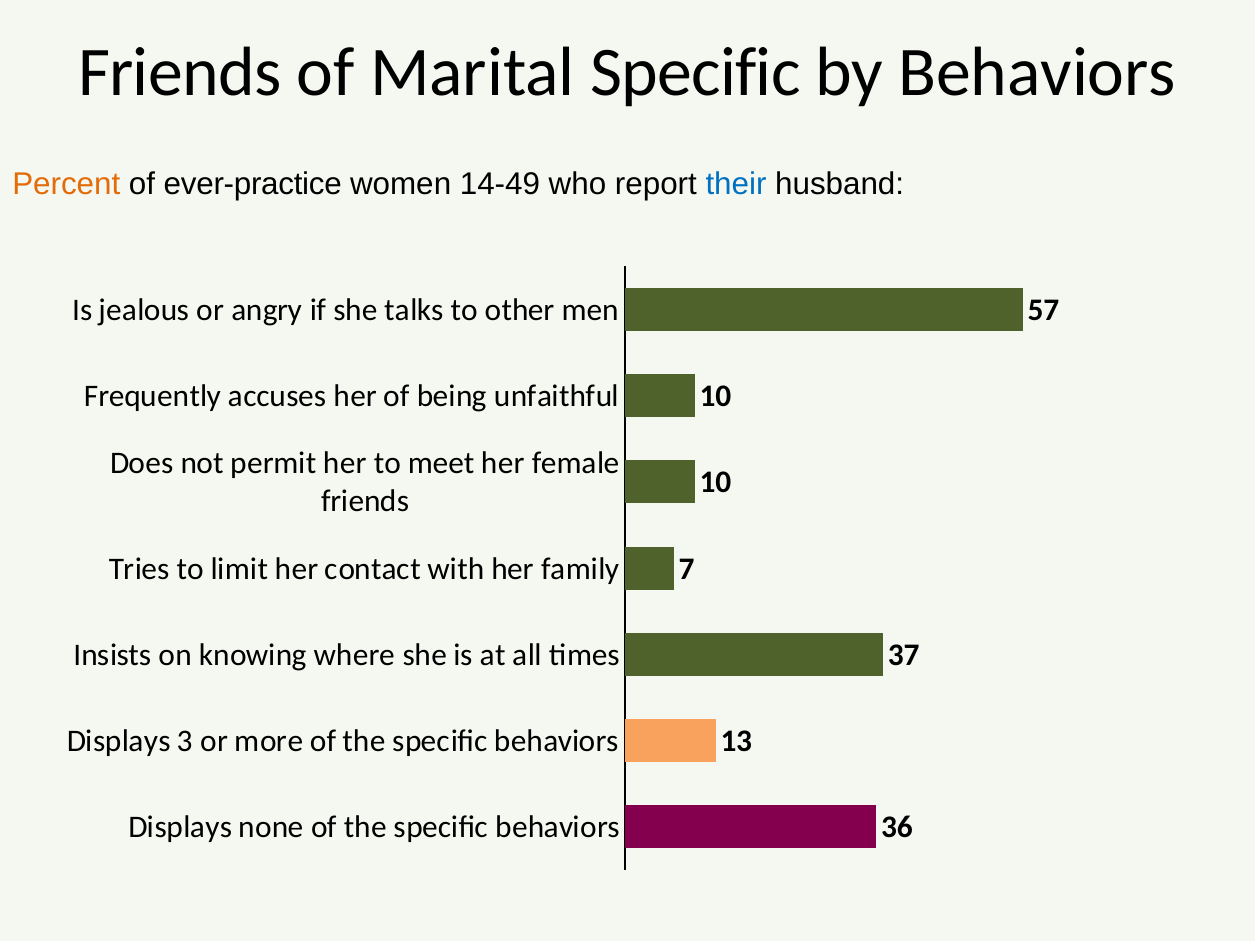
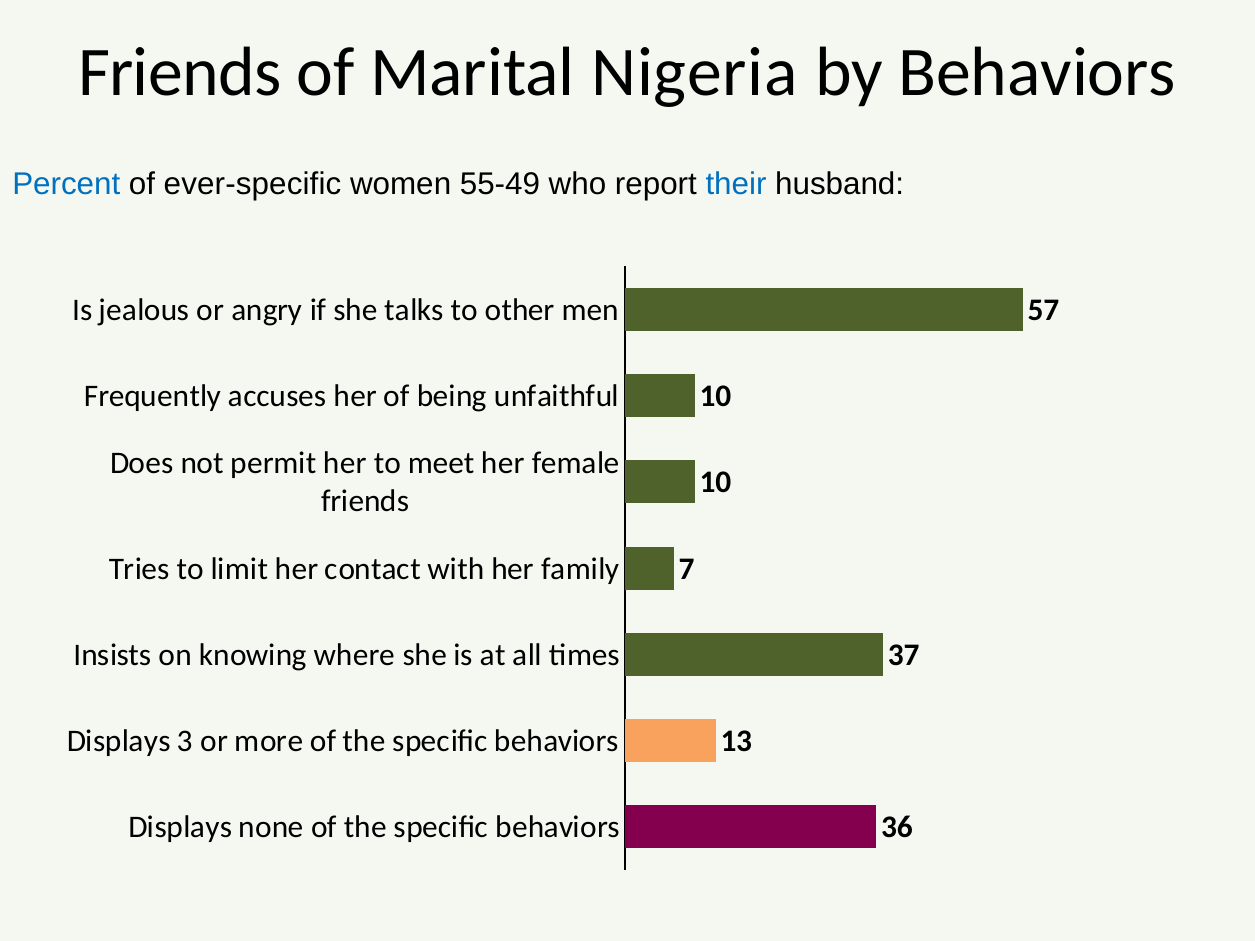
Marital Specific: Specific -> Nigeria
Percent colour: orange -> blue
ever-practice: ever-practice -> ever-specific
14-49: 14-49 -> 55-49
